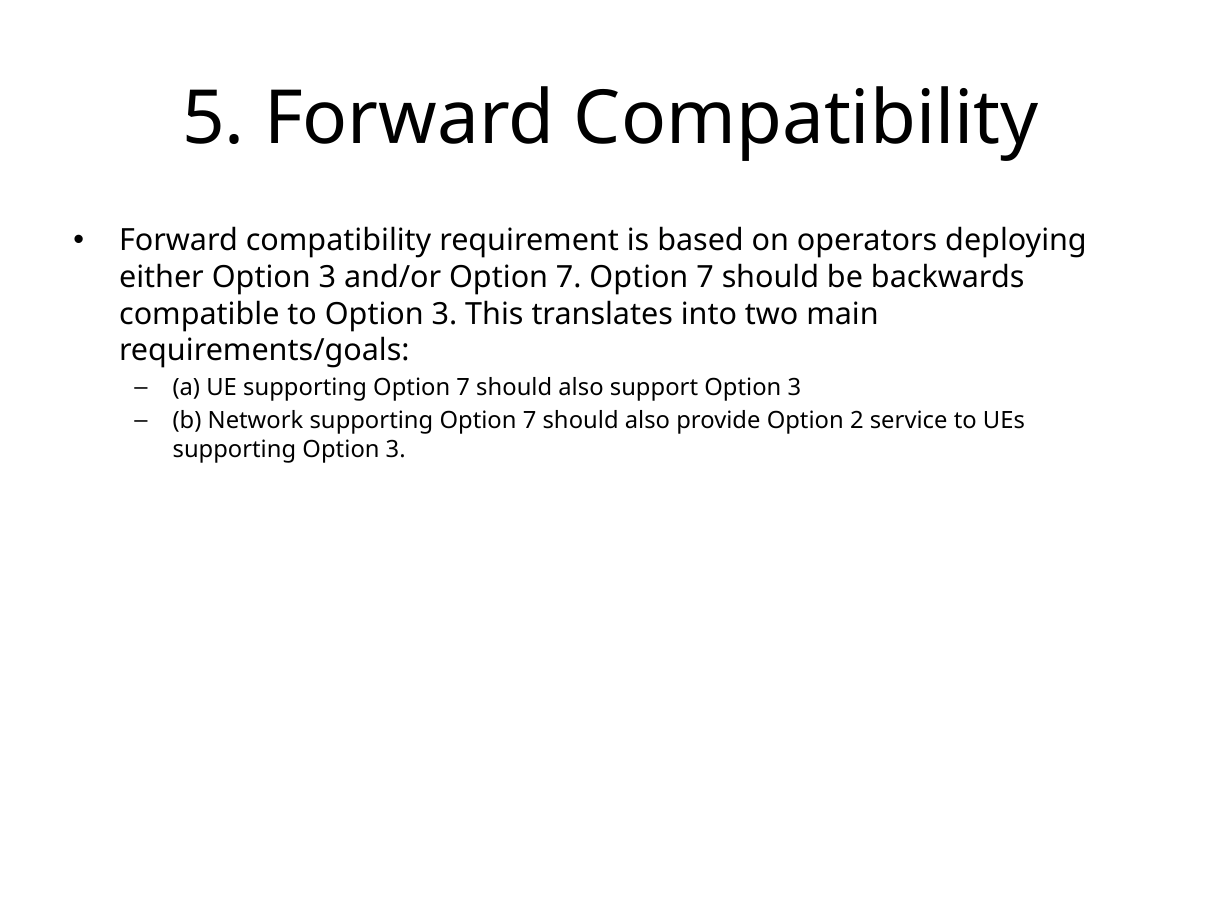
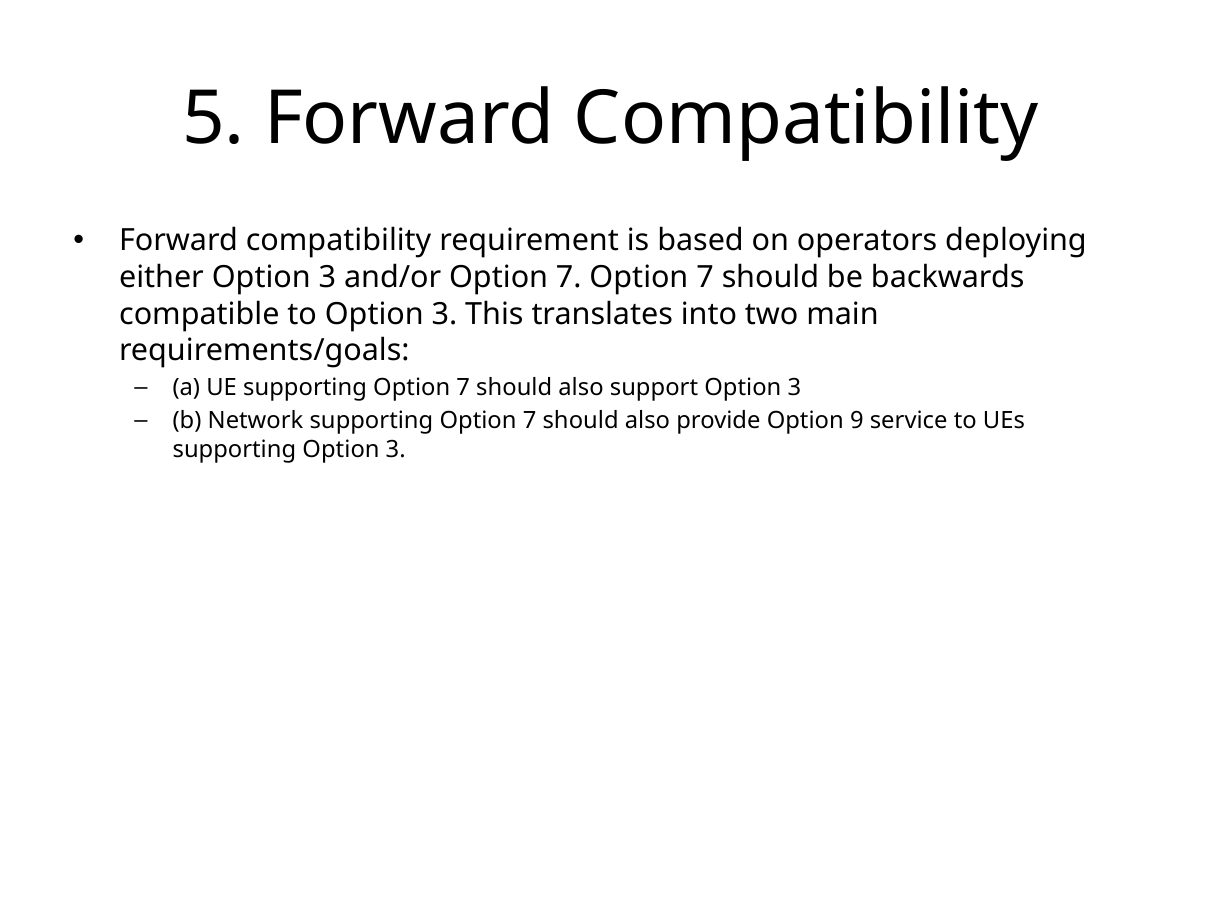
2: 2 -> 9
